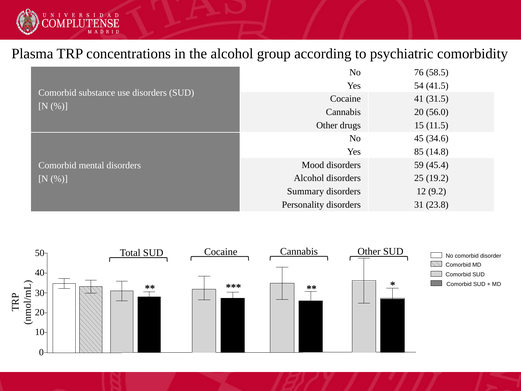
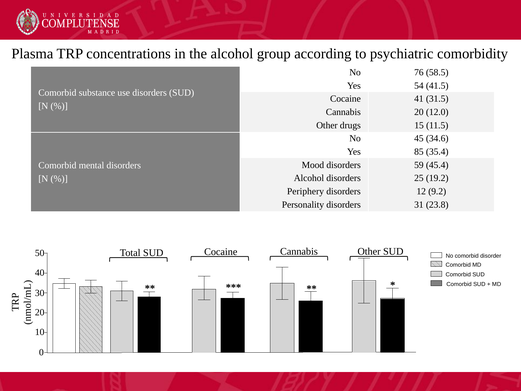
56.0: 56.0 -> 12.0
14.8: 14.8 -> 35.4
Summary: Summary -> Periphery
